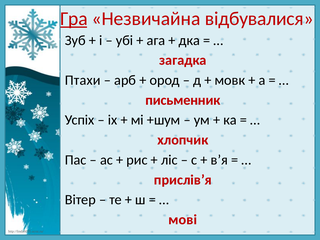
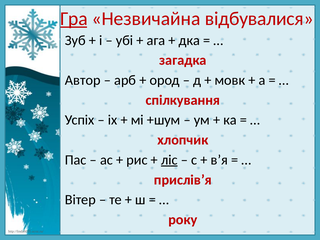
Птахи: Птахи -> Автор
письменник: письменник -> спілкування
ліс underline: none -> present
мові: мові -> року
